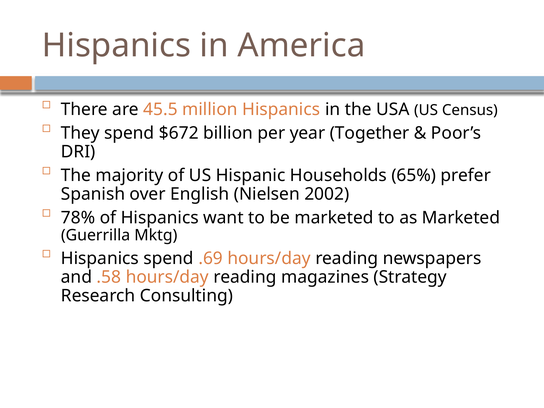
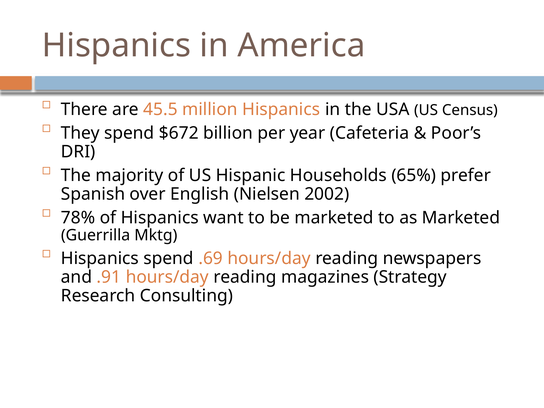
Together: Together -> Cafeteria
.58: .58 -> .91
